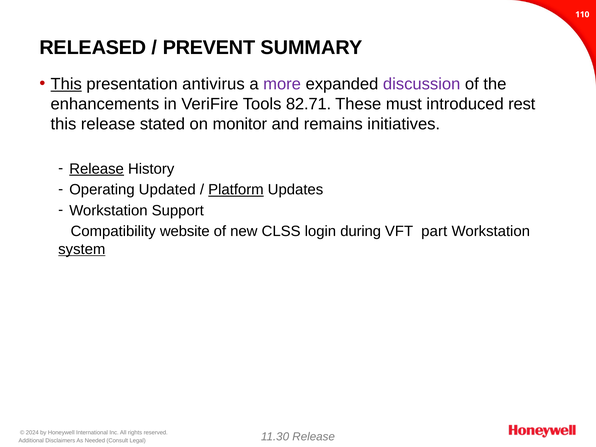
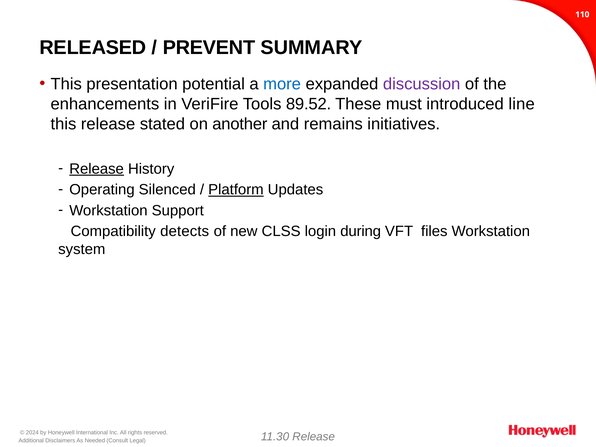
This at (66, 84) underline: present -> none
antivirus: antivirus -> potential
more colour: purple -> blue
82.71: 82.71 -> 89.52
rest: rest -> line
monitor: monitor -> another
Updated: Updated -> Silenced
website: website -> detects
part: part -> files
system underline: present -> none
